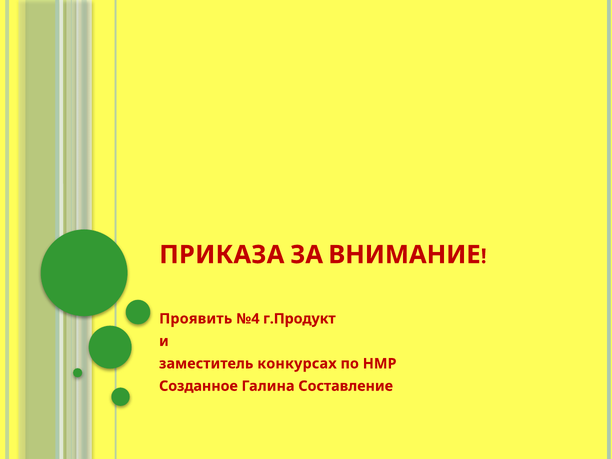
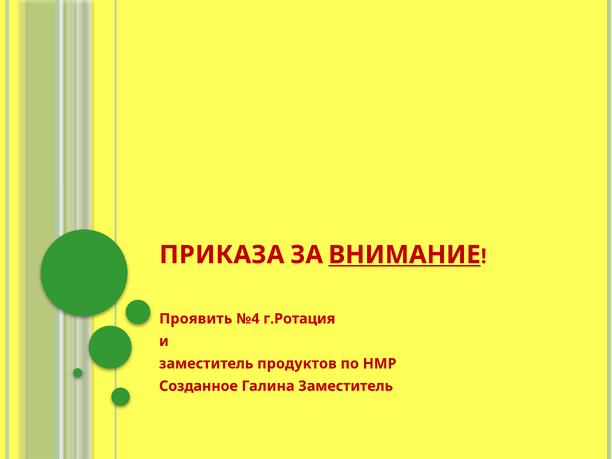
ВНИМАНИЕ underline: none -> present
г.Продукт: г.Продукт -> г.Ротация
конкурсах: конкурсах -> продуктов
Галина Составление: Составление -> Заместитель
